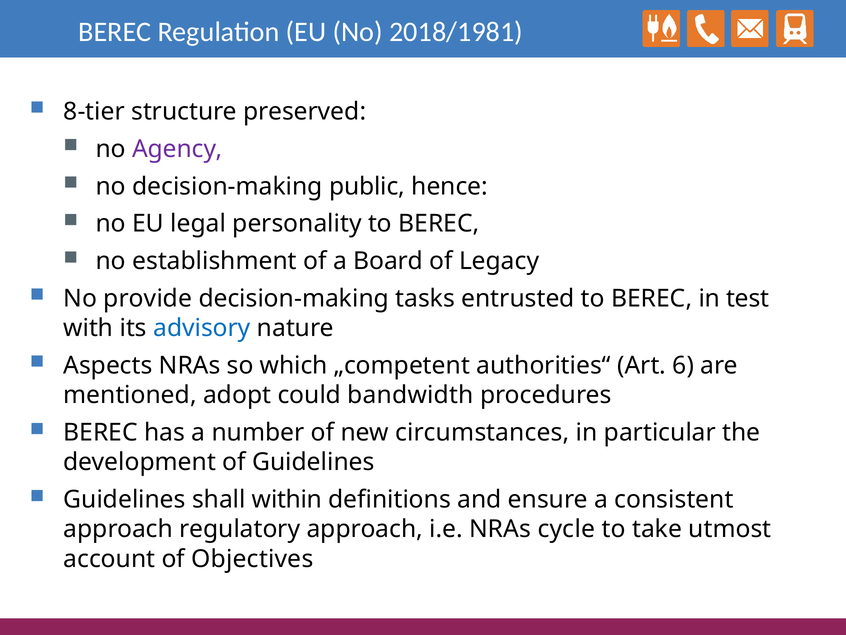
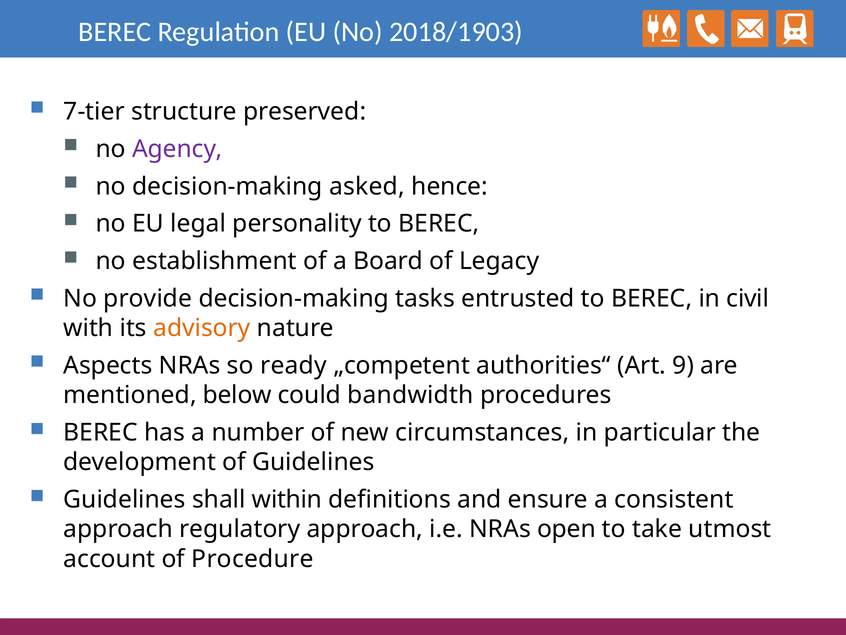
2018/1981: 2018/1981 -> 2018/1903
8-tier: 8-tier -> 7-tier
public: public -> asked
test: test -> civil
advisory colour: blue -> orange
which: which -> ready
6: 6 -> 9
adopt: adopt -> below
cycle: cycle -> open
Objectives: Objectives -> Procedure
